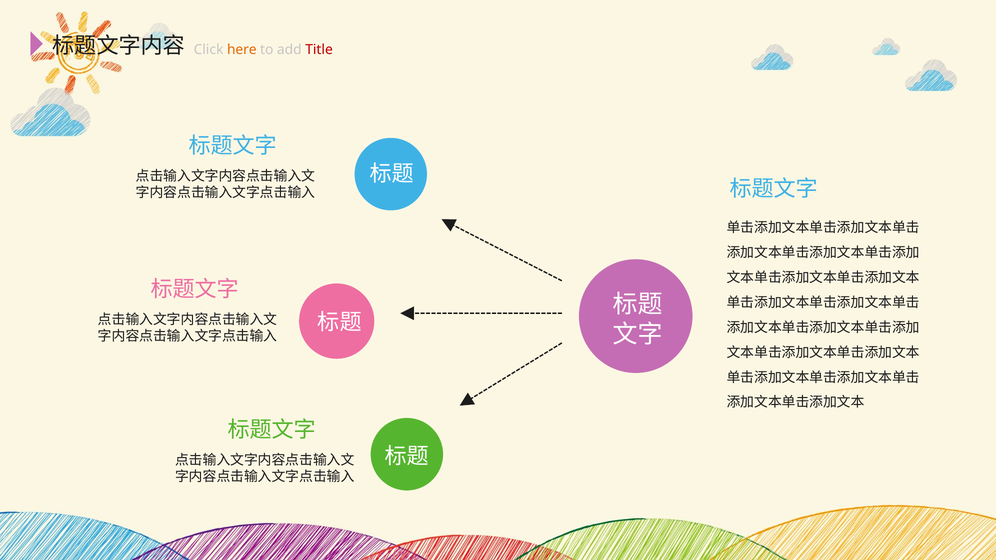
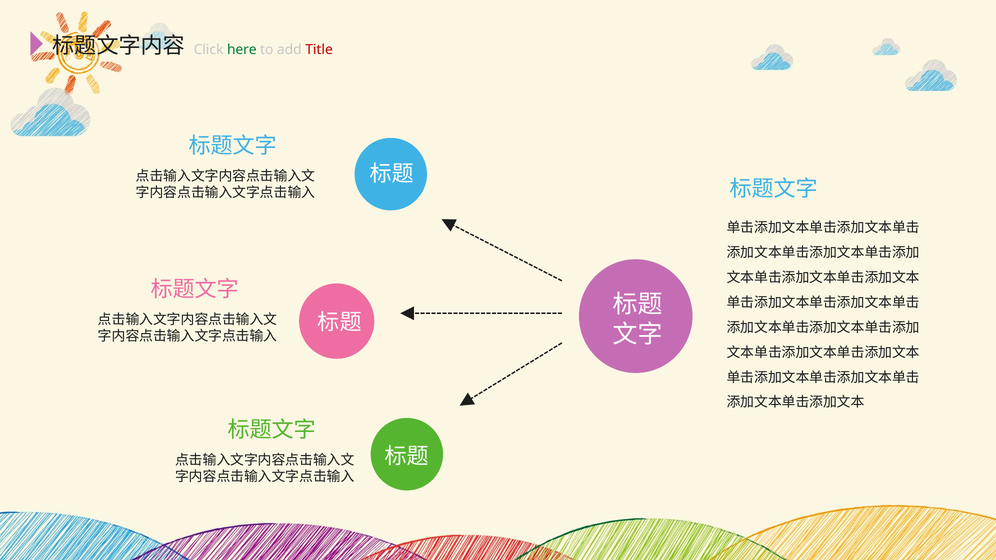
here colour: orange -> green
